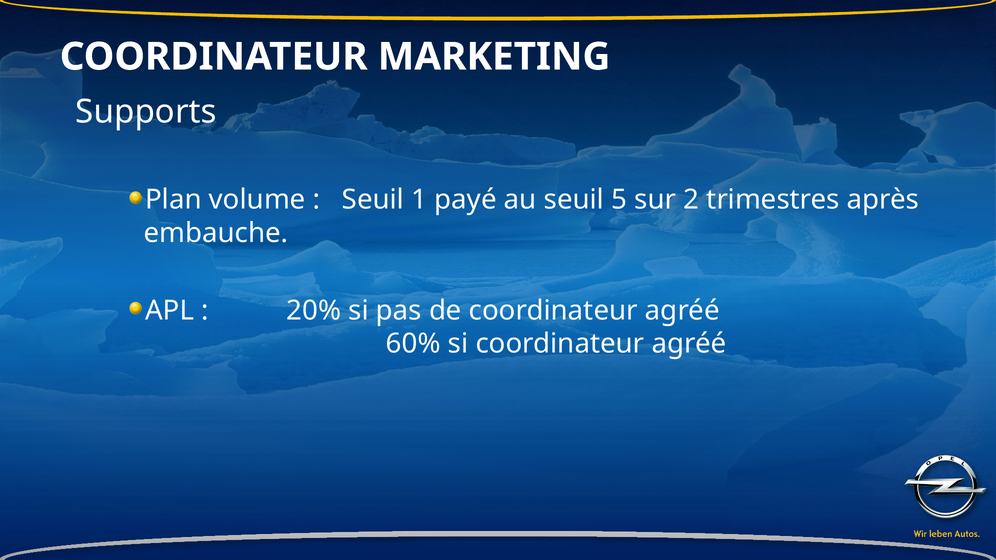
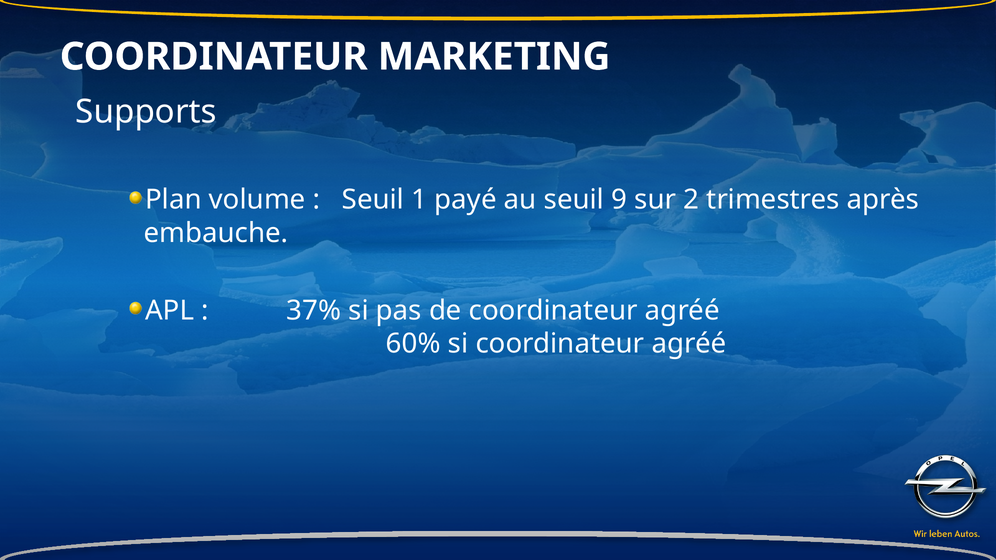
5: 5 -> 9
20%: 20% -> 37%
